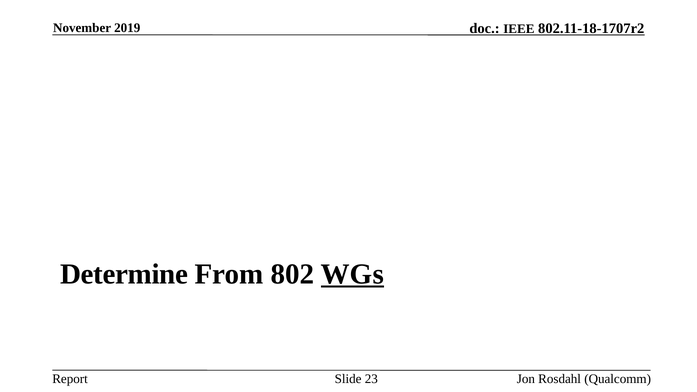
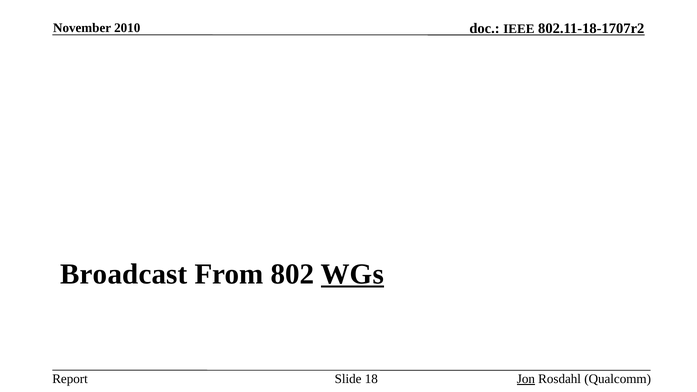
2019: 2019 -> 2010
Determine: Determine -> Broadcast
23: 23 -> 18
Jon underline: none -> present
